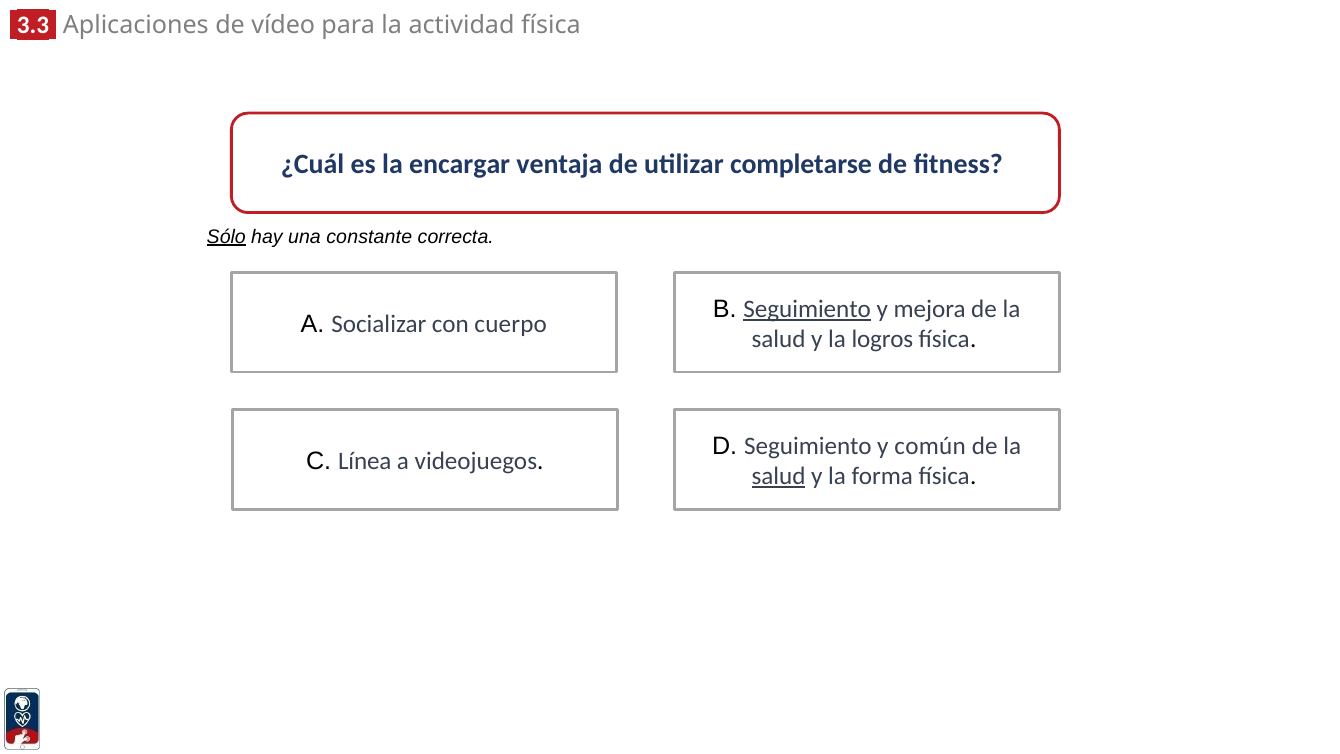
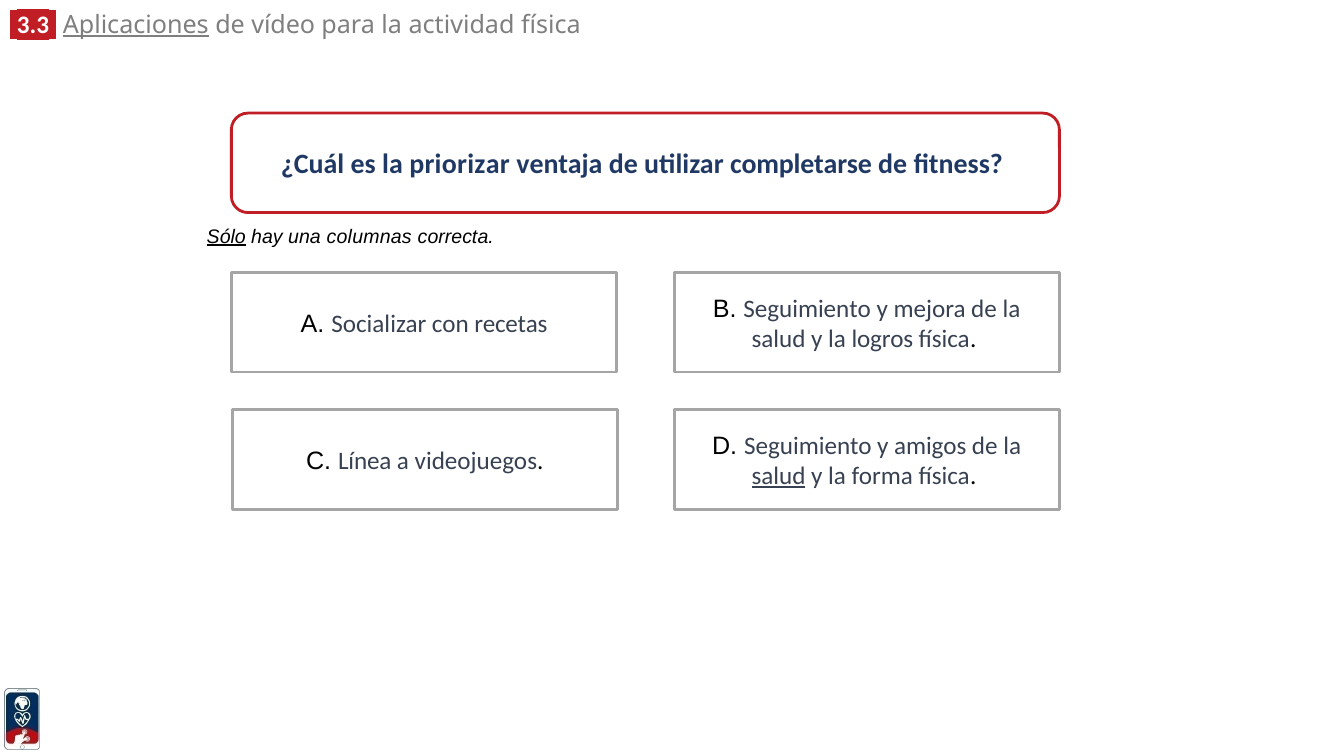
Aplicaciones underline: none -> present
encargar: encargar -> priorizar
constante: constante -> columnas
Seguimiento at (807, 309) underline: present -> none
cuerpo: cuerpo -> recetas
común: común -> amigos
